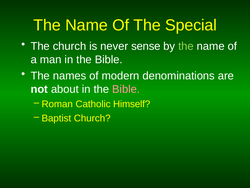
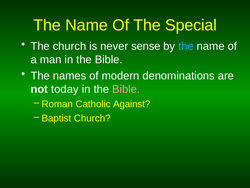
the at (186, 46) colour: light green -> light blue
about: about -> today
Himself: Himself -> Against
